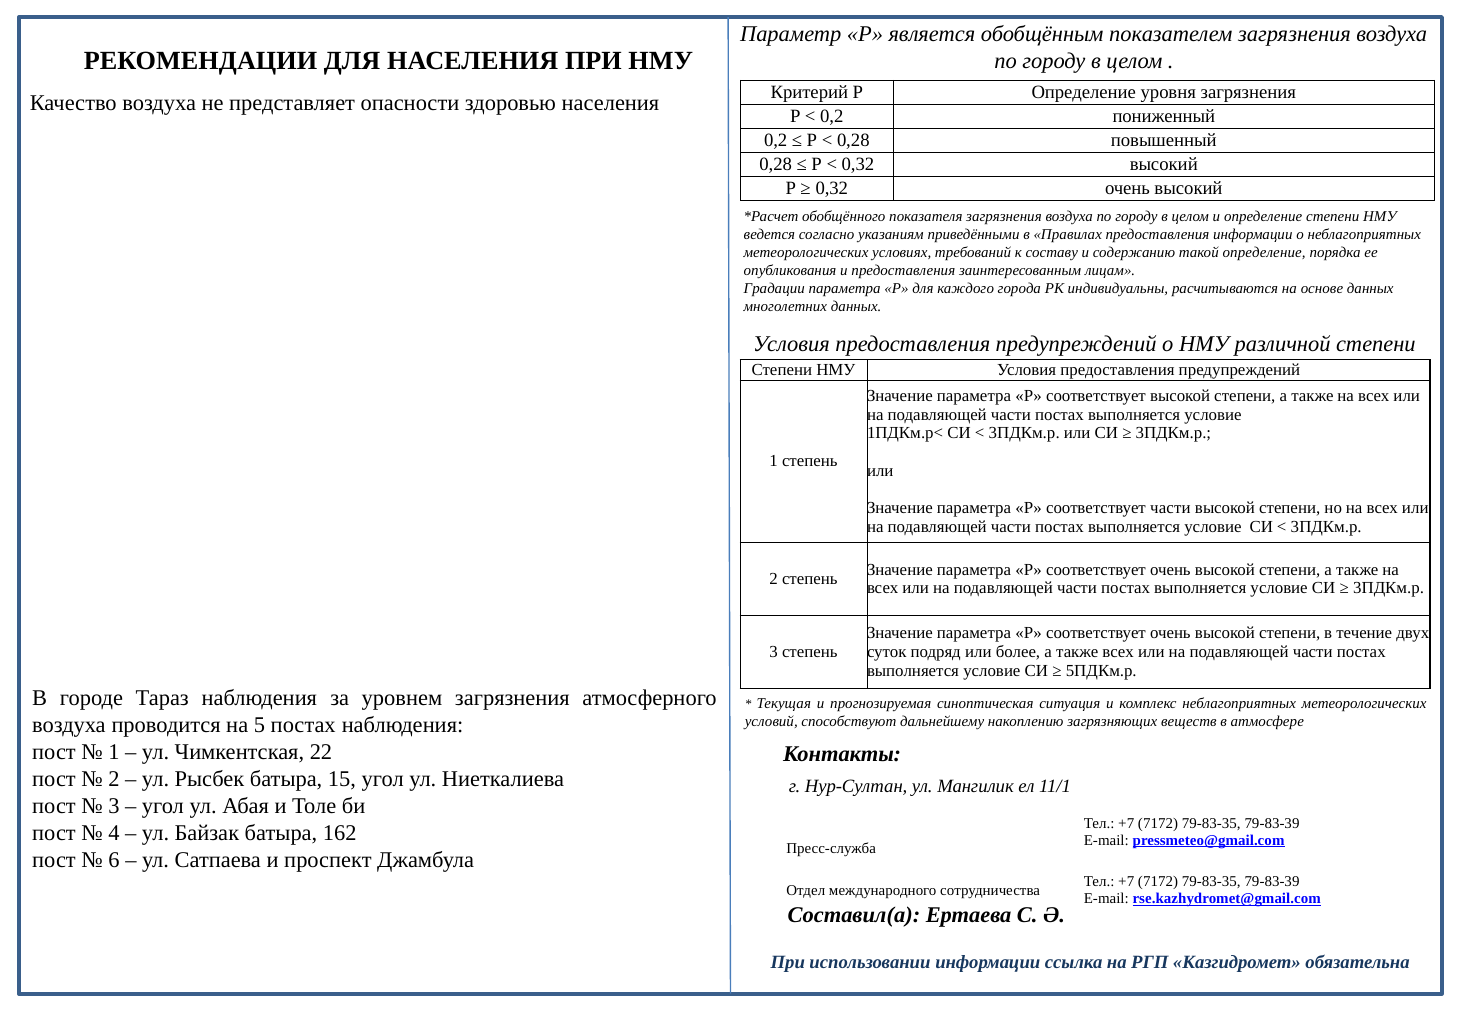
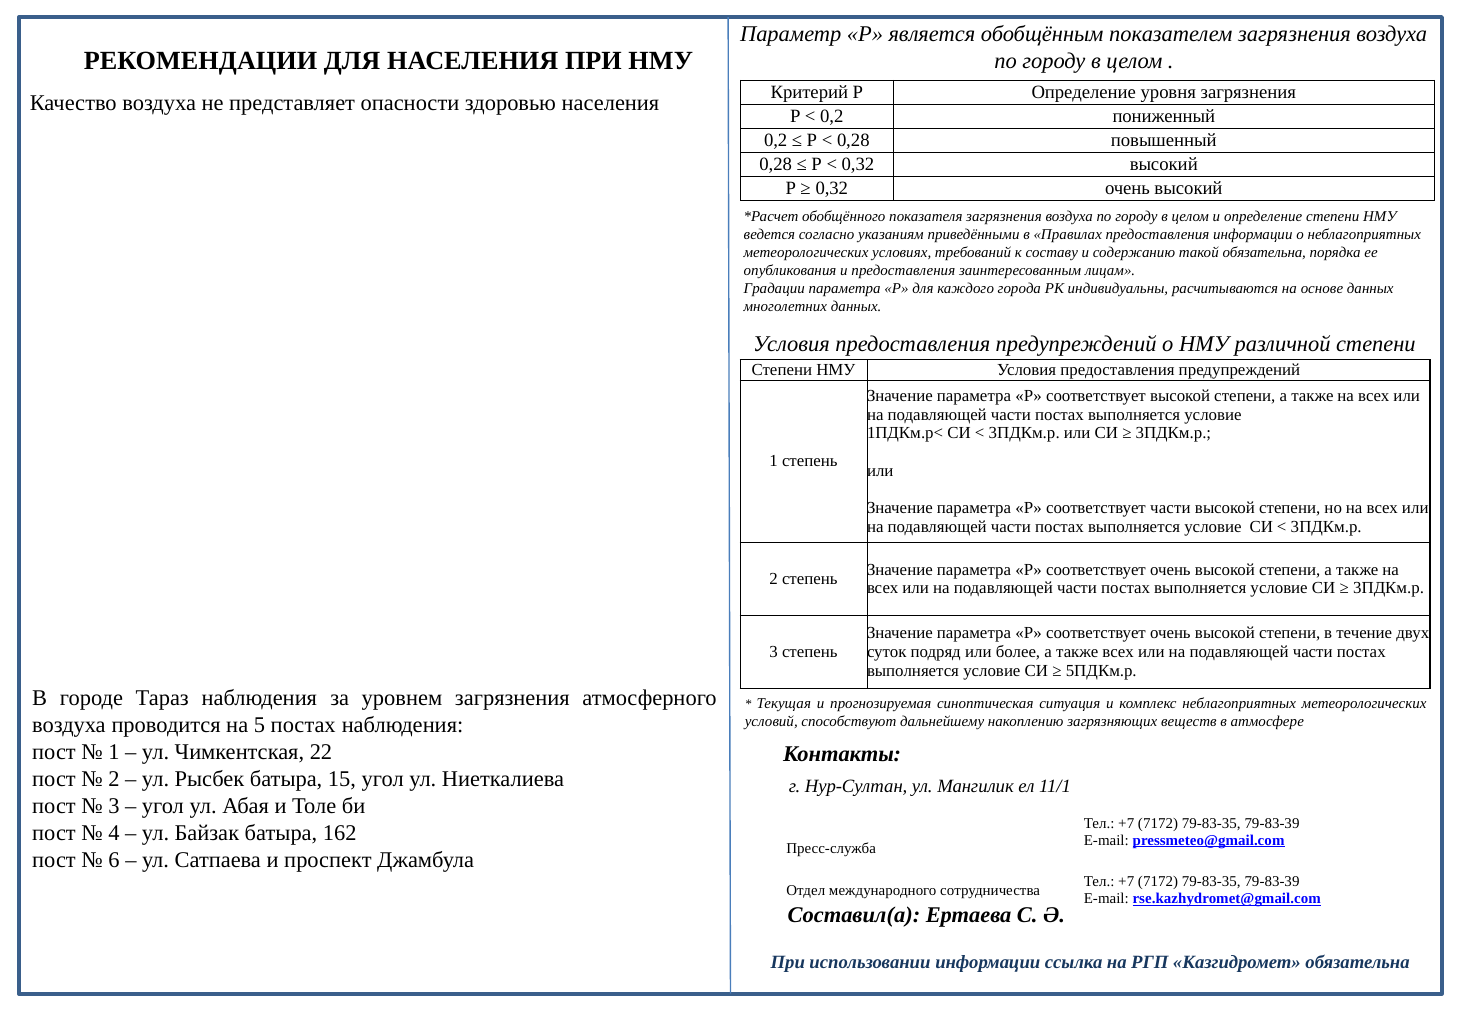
такой определение: определение -> обязательна
